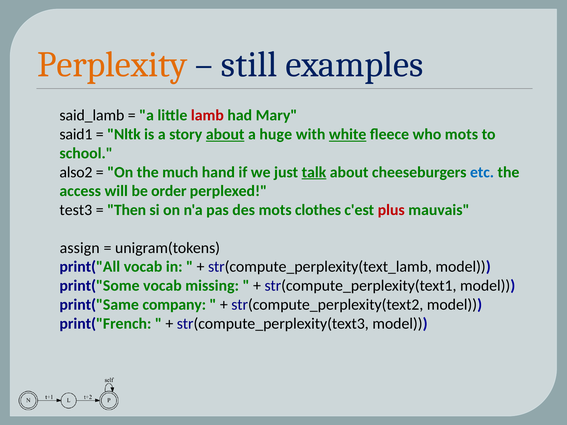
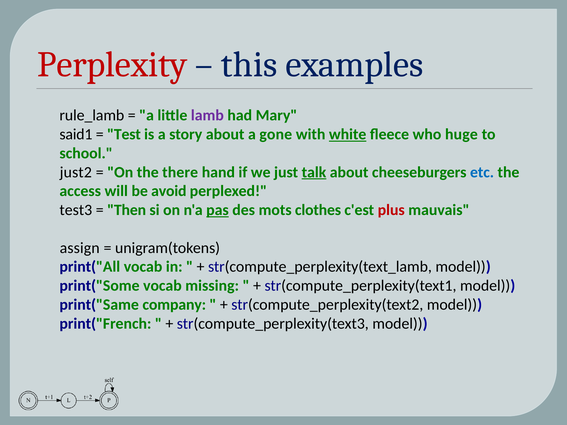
Perplexity colour: orange -> red
still: still -> this
said_lamb: said_lamb -> rule_lamb
lamb colour: red -> purple
Nltk: Nltk -> Test
about at (225, 134) underline: present -> none
huge: huge -> gone
who mots: mots -> huge
also2: also2 -> just2
much: much -> there
order: order -> avoid
pas underline: none -> present
